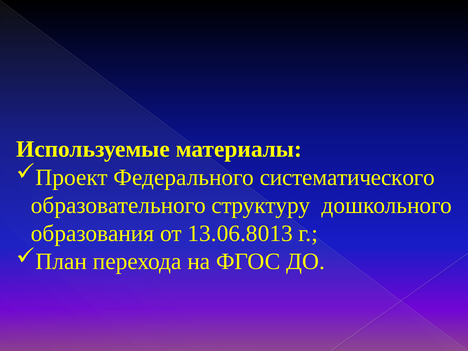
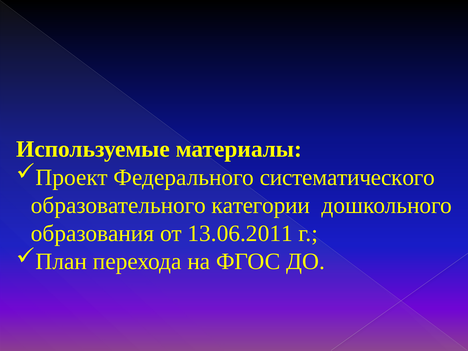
структуру: структуру -> категории
13.06.8013: 13.06.8013 -> 13.06.2011
